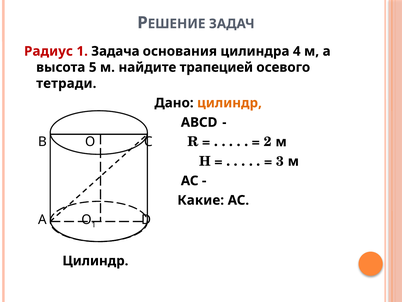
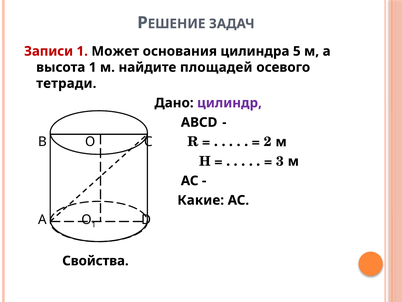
Радиус: Радиус -> Записи
Задача: Задача -> Может
4: 4 -> 5
высота 5: 5 -> 1
трапецией: трапецией -> площадей
цилиндр at (230, 103) colour: orange -> purple
Цилиндр at (95, 260): Цилиндр -> Свойства
